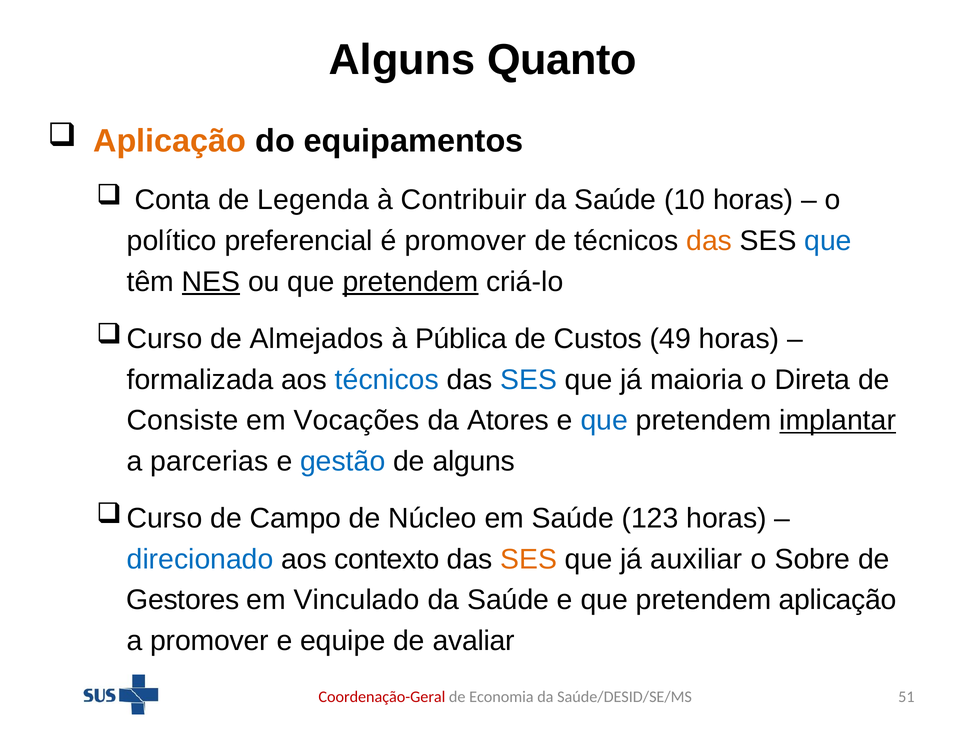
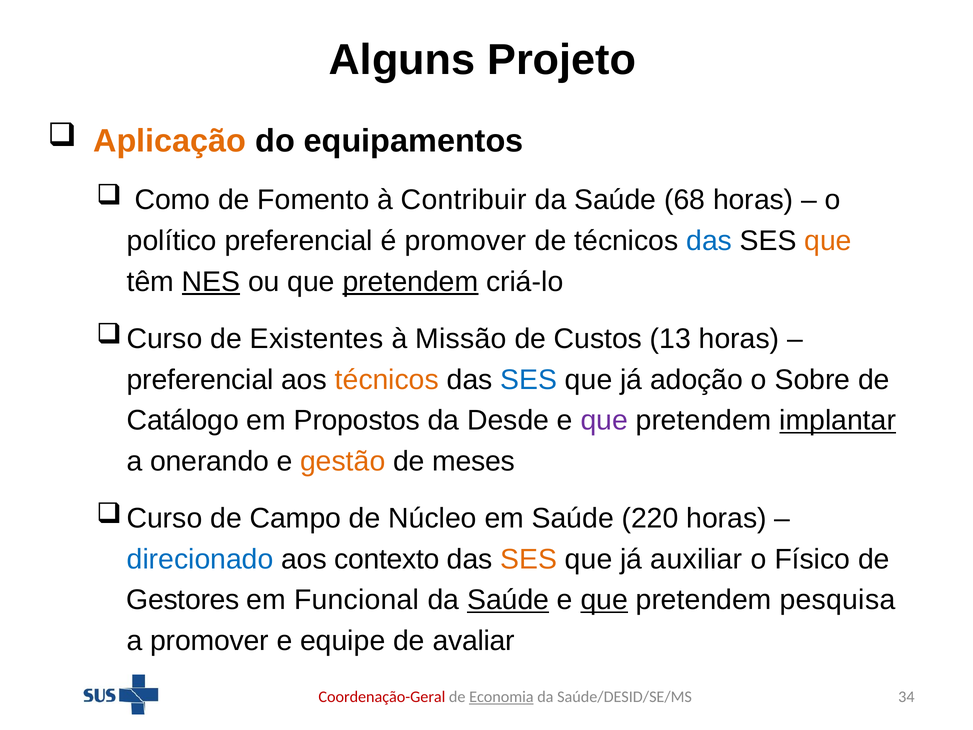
Quanto: Quanto -> Projeto
Conta: Conta -> Como
Legenda: Legenda -> Fomento
10: 10 -> 68
das at (709, 241) colour: orange -> blue
que at (828, 241) colour: blue -> orange
Almejados: Almejados -> Existentes
Pública: Pública -> Missão
49: 49 -> 13
formalizada at (200, 380): formalizada -> preferencial
técnicos at (387, 380) colour: blue -> orange
maioria: maioria -> adoção
Direta: Direta -> Sobre
Consiste: Consiste -> Catálogo
Vocações: Vocações -> Propostos
Atores: Atores -> Desde
que at (604, 420) colour: blue -> purple
parcerias: parcerias -> onerando
gestão colour: blue -> orange
de alguns: alguns -> meses
123: 123 -> 220
Sobre: Sobre -> Físico
Vinculado: Vinculado -> Funcional
Saúde at (508, 600) underline: none -> present
que at (604, 600) underline: none -> present
pretendem aplicação: aplicação -> pesquisa
Economia underline: none -> present
51: 51 -> 34
